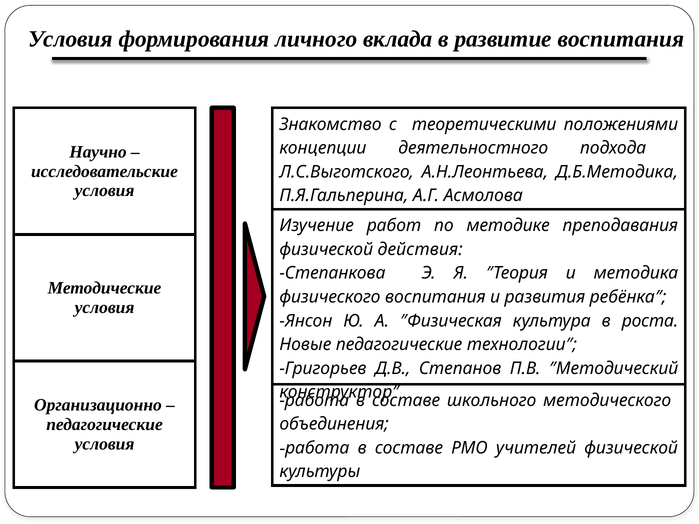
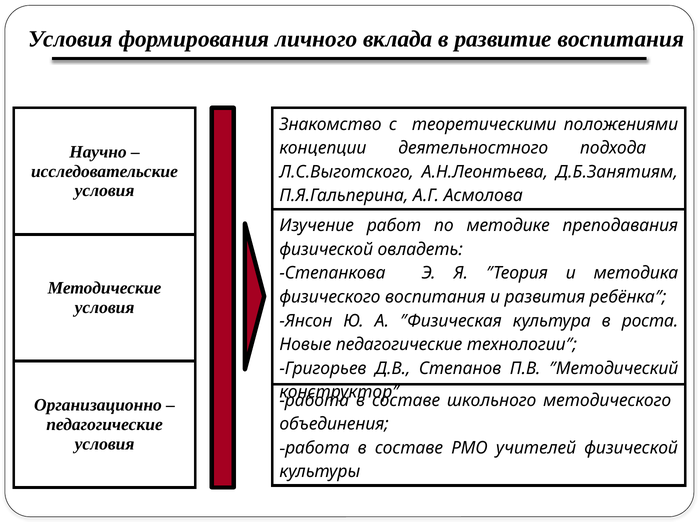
Д.Б.Методика: Д.Б.Методика -> Д.Б.Занятиям
действия: действия -> овладеть
